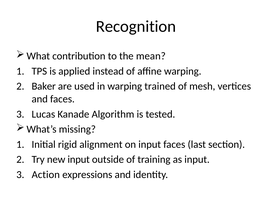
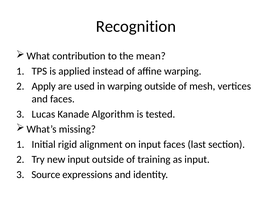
Baker: Baker -> Apply
warping trained: trained -> outside
Action: Action -> Source
